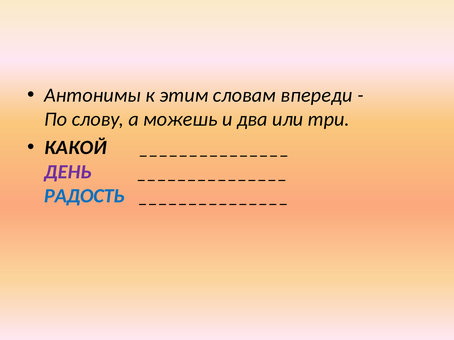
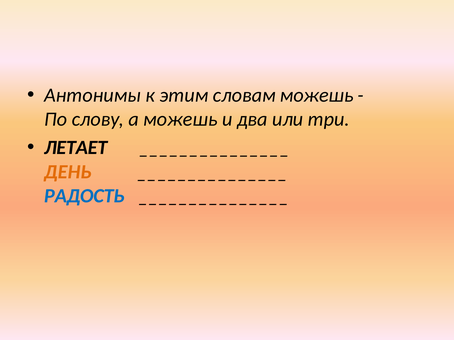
словам впереди: впереди -> можешь
КАКОЙ: КАКОЙ -> ЛЕТАЕТ
ДЕНЬ colour: purple -> orange
